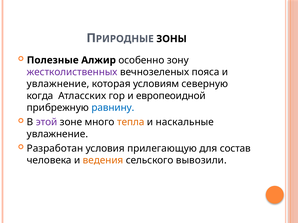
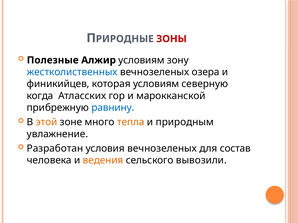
ЗОНЫ colour: black -> red
Алжир особенно: особенно -> условиям
жестколиственных colour: purple -> blue
пояса: пояса -> озера
увлажнение at (58, 84): увлажнение -> финикийцев
европеоидной: европеоидной -> марокканской
этой colour: purple -> orange
наскальные: наскальные -> природным
условия прилегающую: прилегающую -> вечнозеленых
